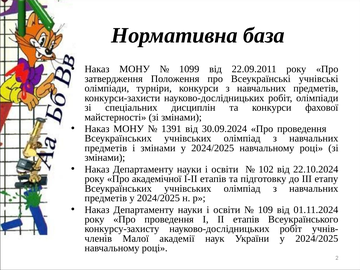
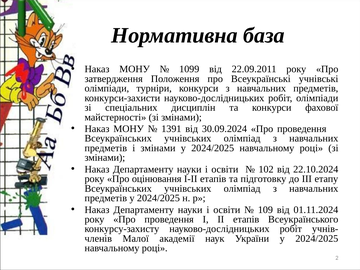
академічної: академічної -> оцінювання
